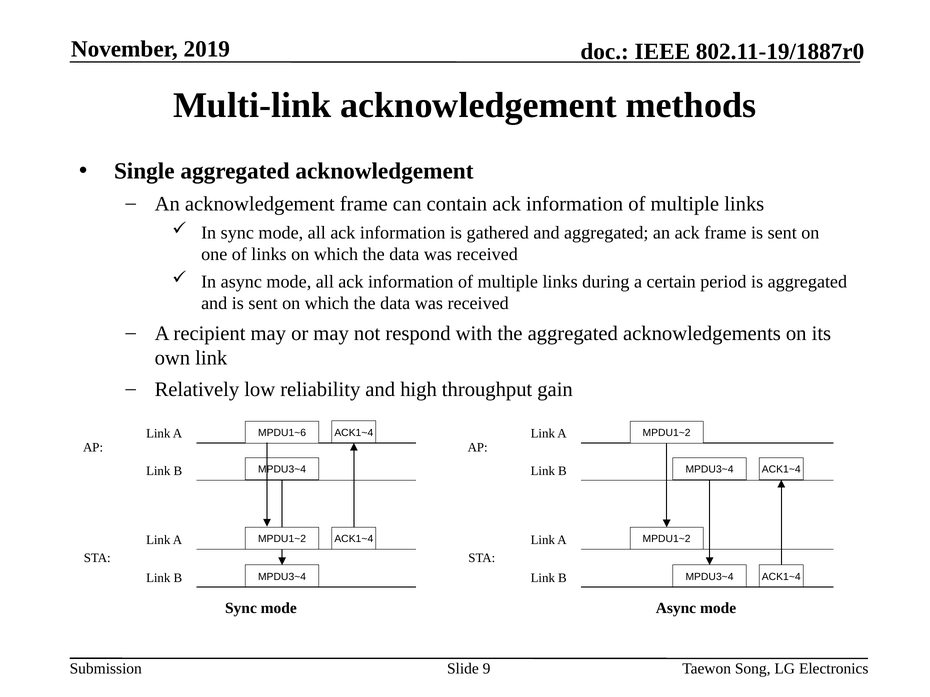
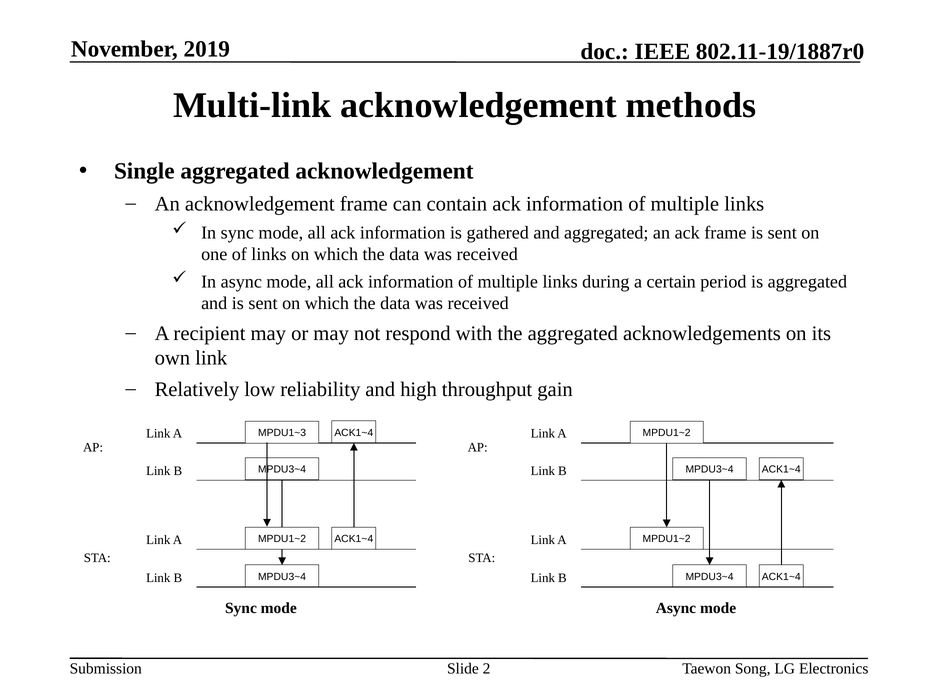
MPDU1~6: MPDU1~6 -> MPDU1~3
9: 9 -> 2
